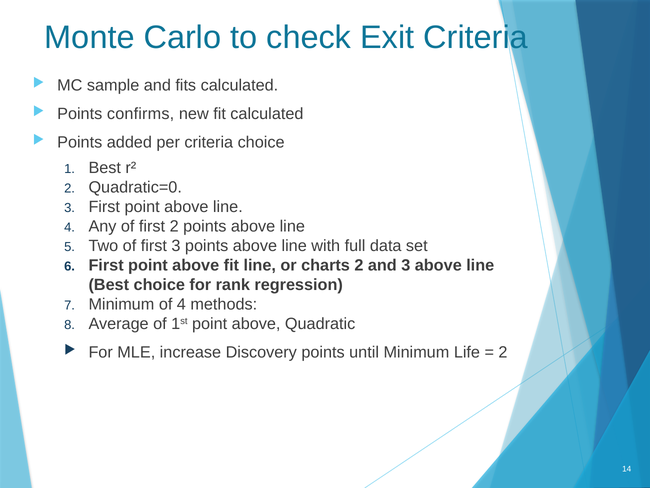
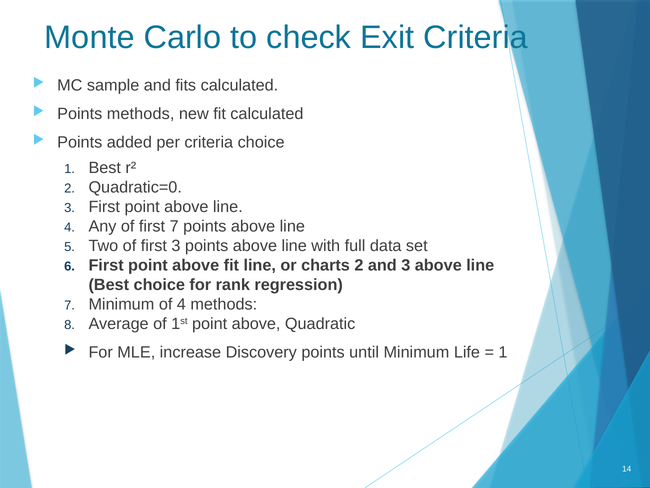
Points confirms: confirms -> methods
first 2: 2 -> 7
2 at (503, 352): 2 -> 1
